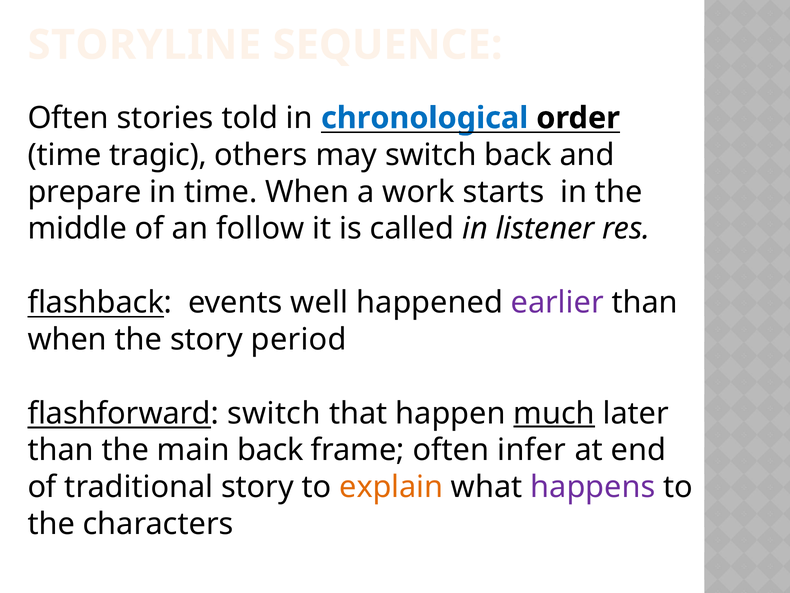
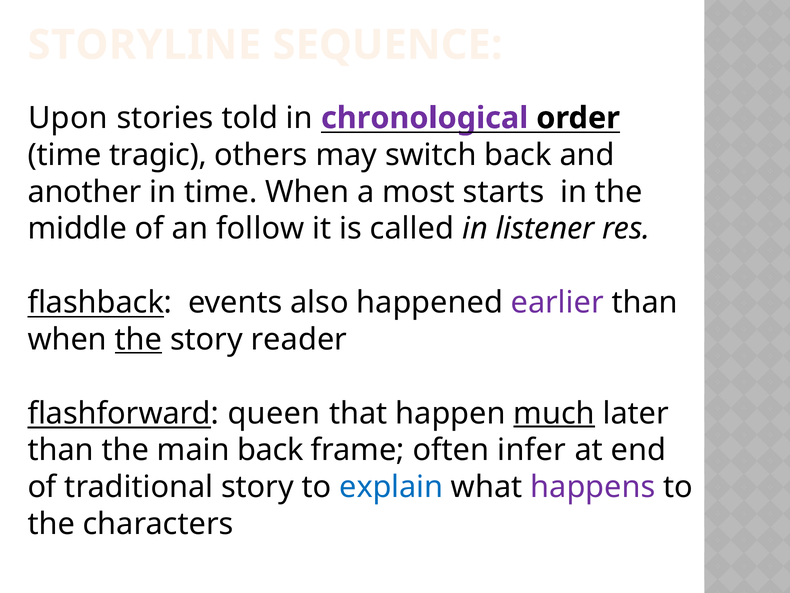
Often at (68, 118): Often -> Upon
chronological colour: blue -> purple
prepare: prepare -> another
work: work -> most
well: well -> also
the at (139, 339) underline: none -> present
period: period -> reader
flashforward switch: switch -> queen
explain colour: orange -> blue
